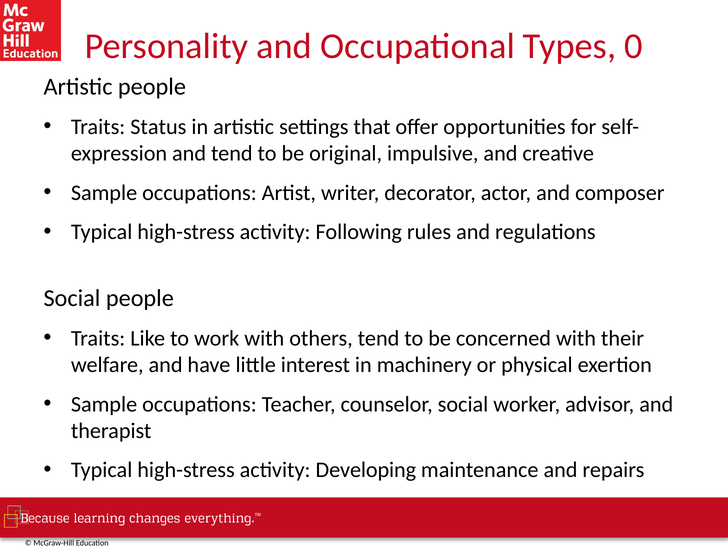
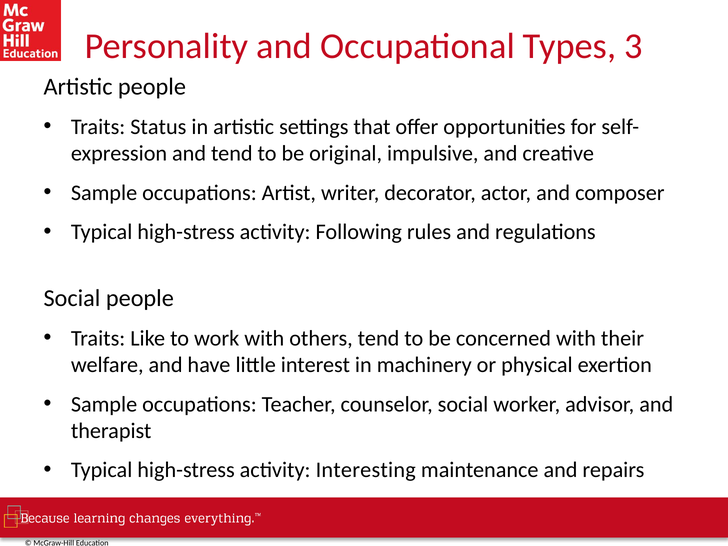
0: 0 -> 3
Developing: Developing -> Interesting
